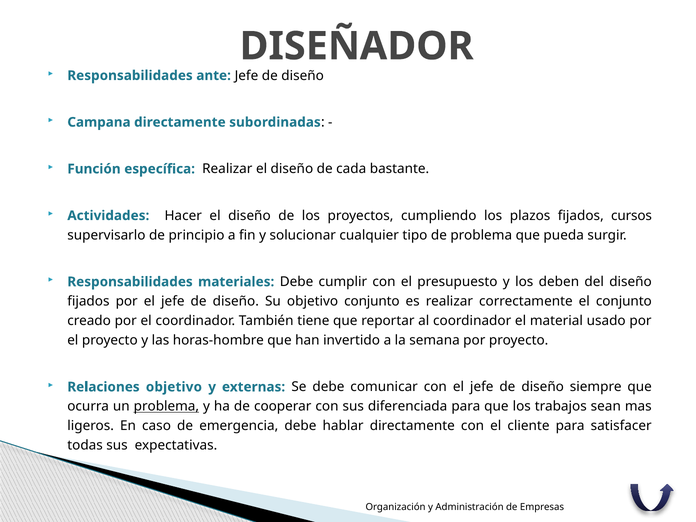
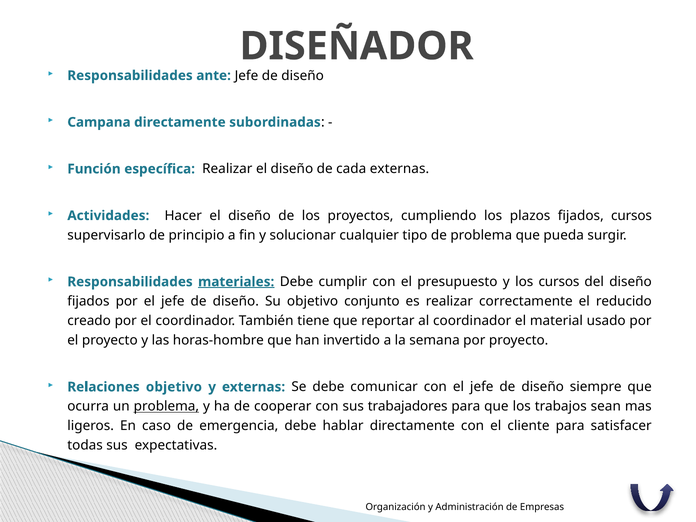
cada bastante: bastante -> externas
materiales underline: none -> present
los deben: deben -> cursos
el conjunto: conjunto -> reducido
diferenciada: diferenciada -> trabajadores
